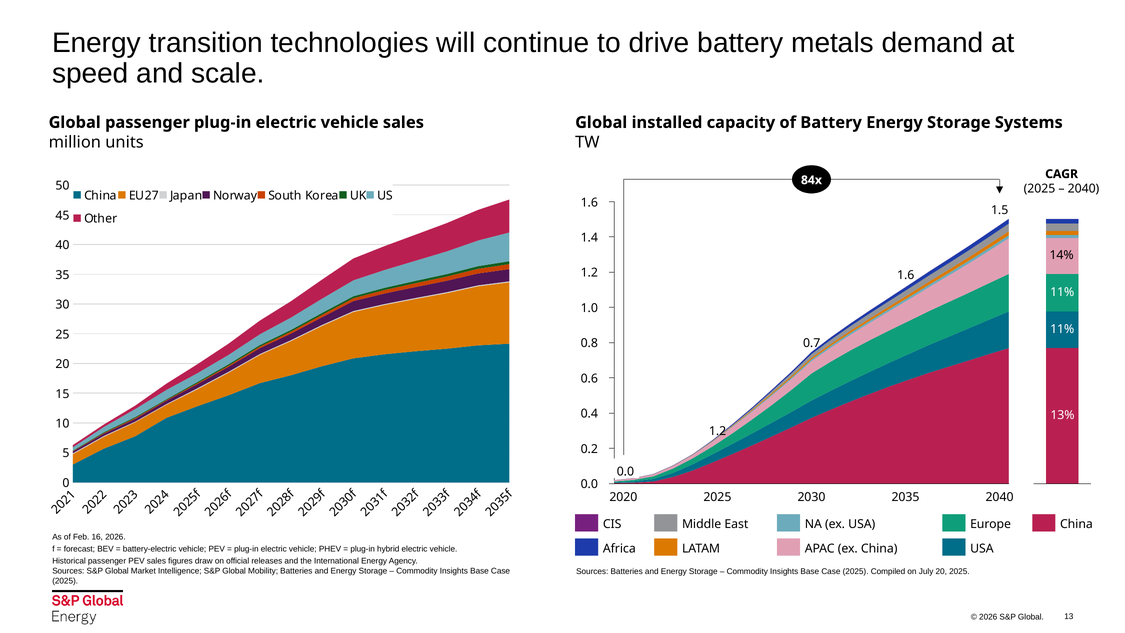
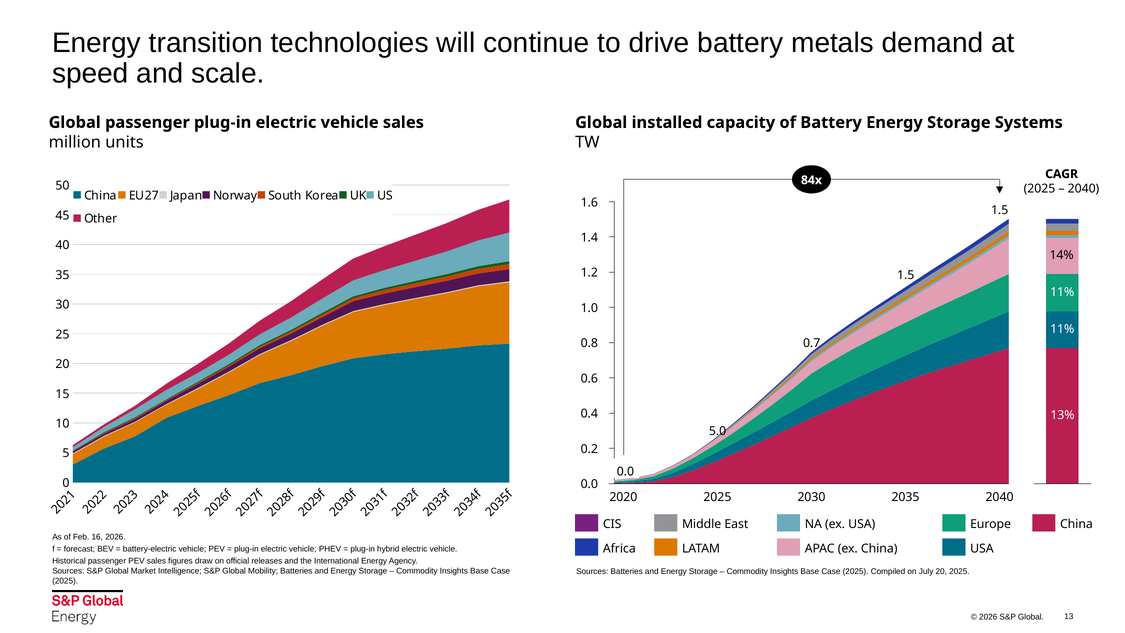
1.6 at (906, 275): 1.6 -> 1.5
1.2 at (718, 431): 1.2 -> 5.0
